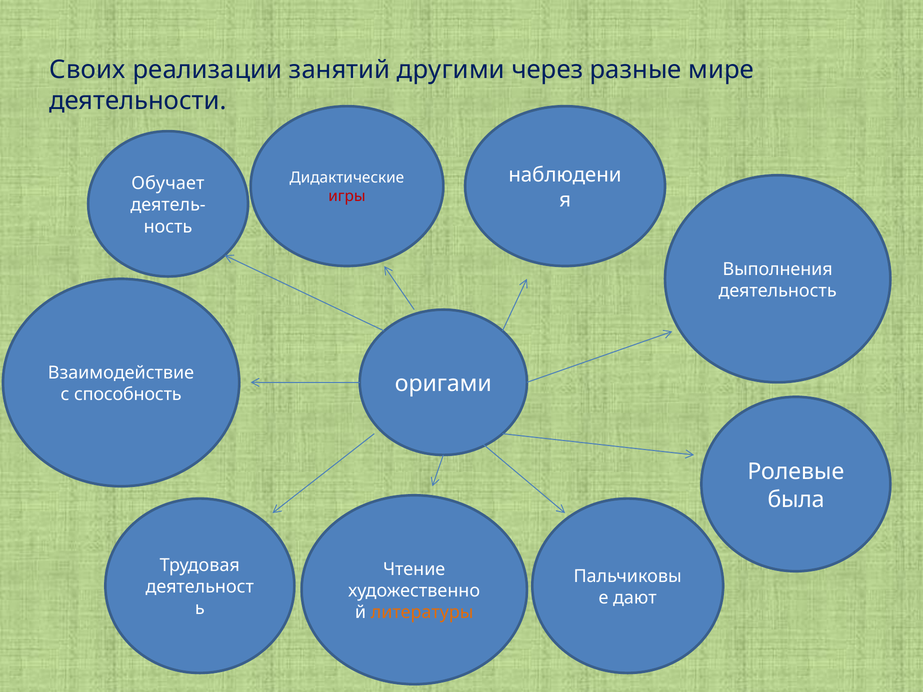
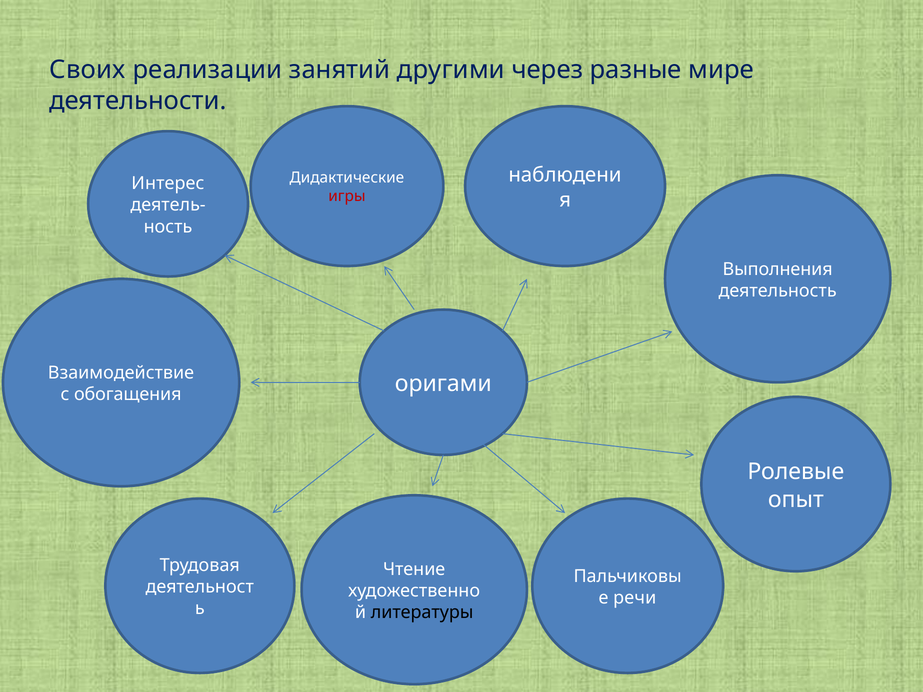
Обучает: Обучает -> Интерес
способность: способность -> обогащения
была: была -> опыт
дают: дают -> речи
литературы colour: orange -> black
